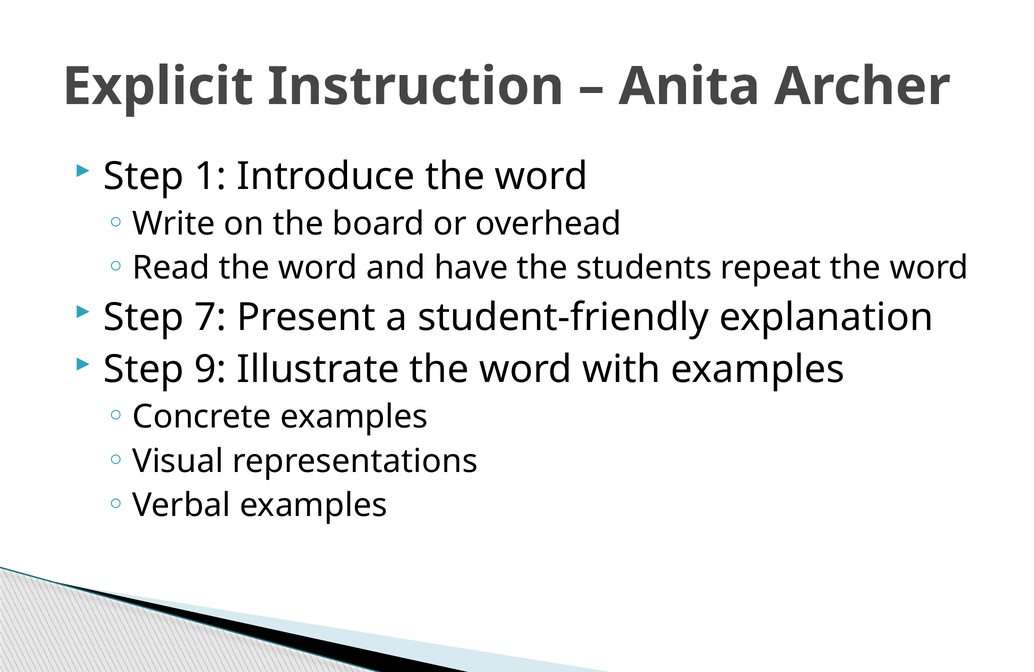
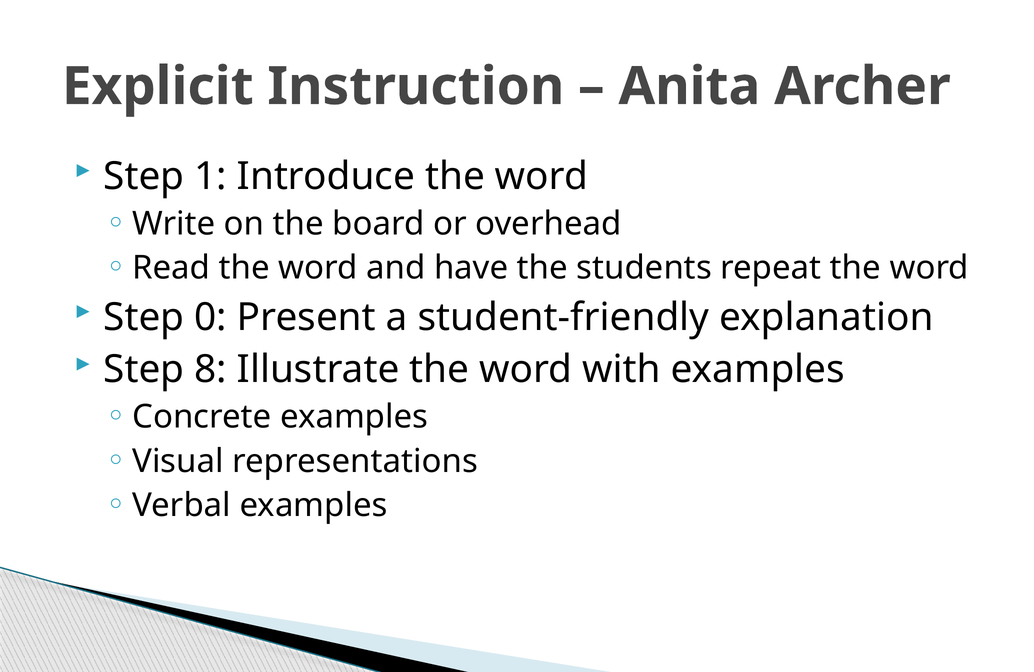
7: 7 -> 0
9: 9 -> 8
